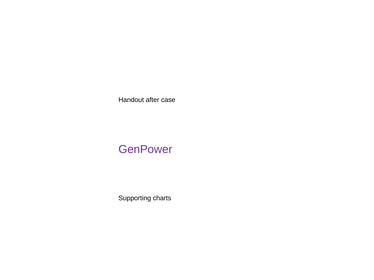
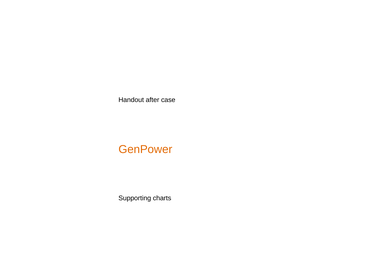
GenPower colour: purple -> orange
